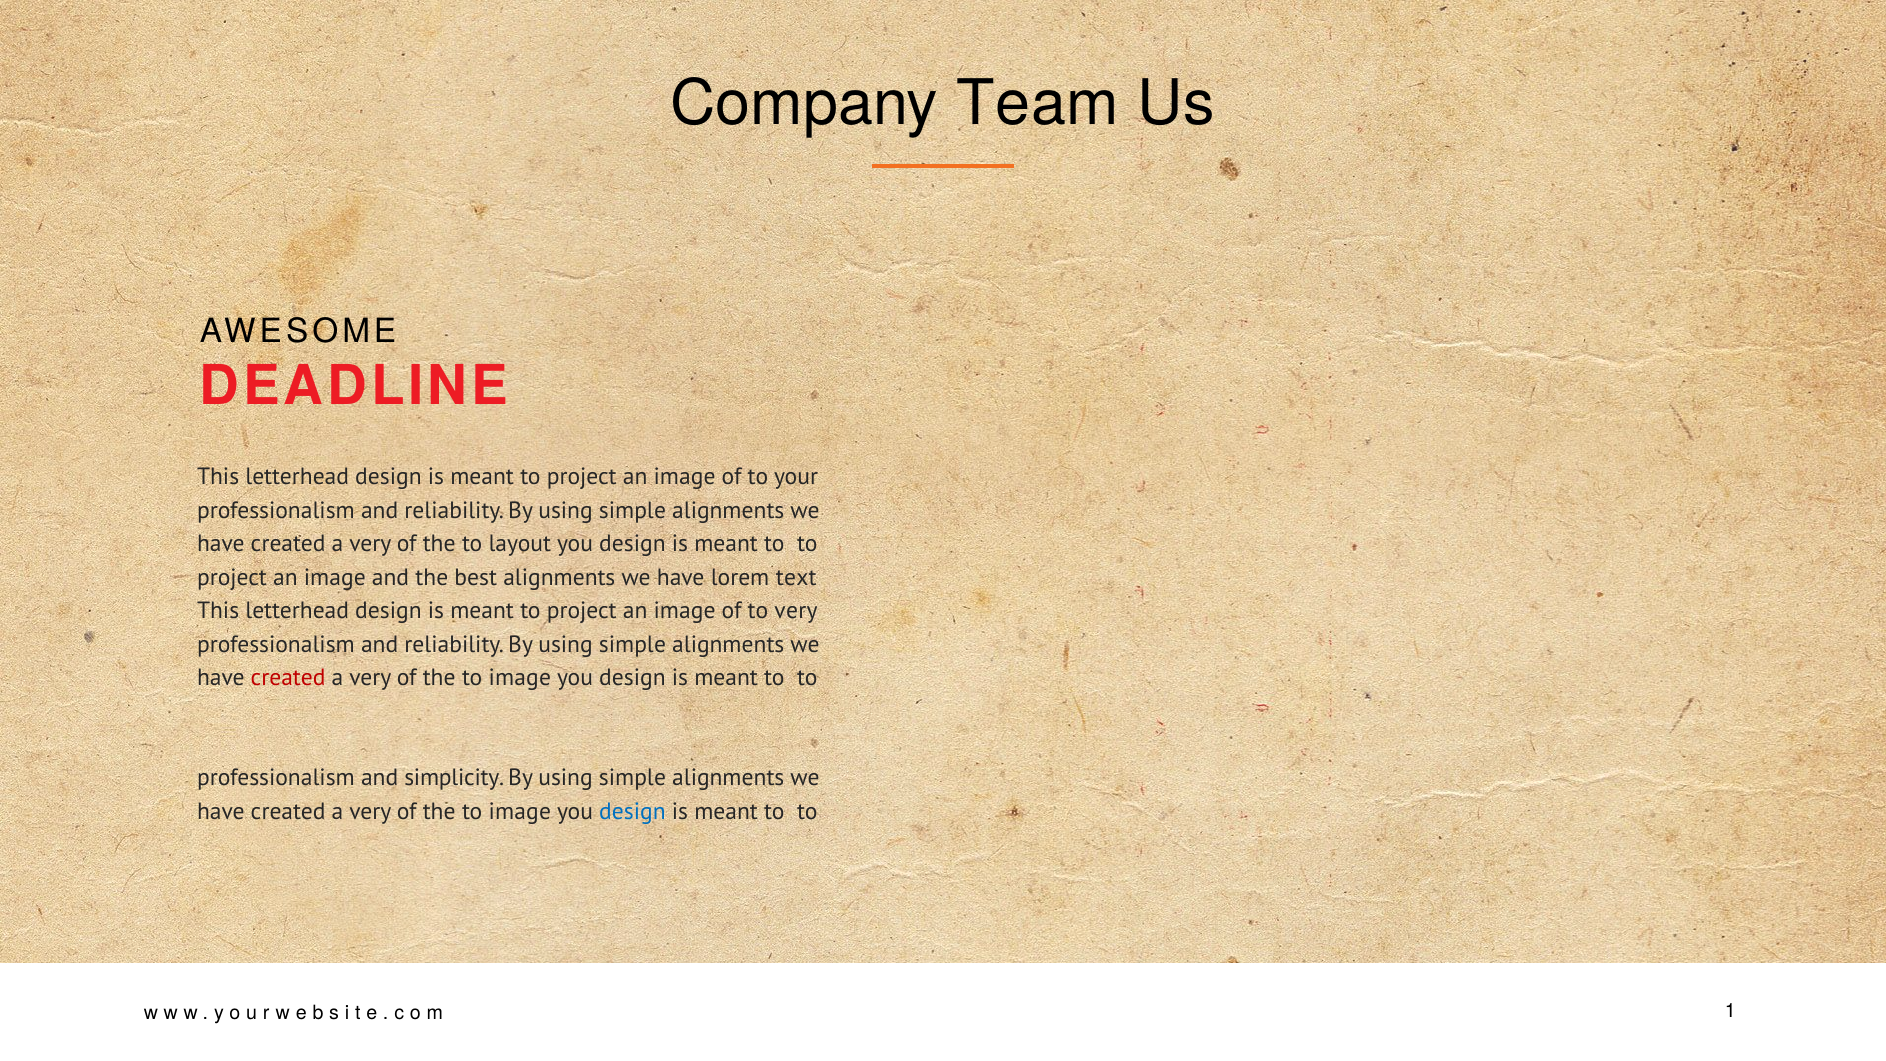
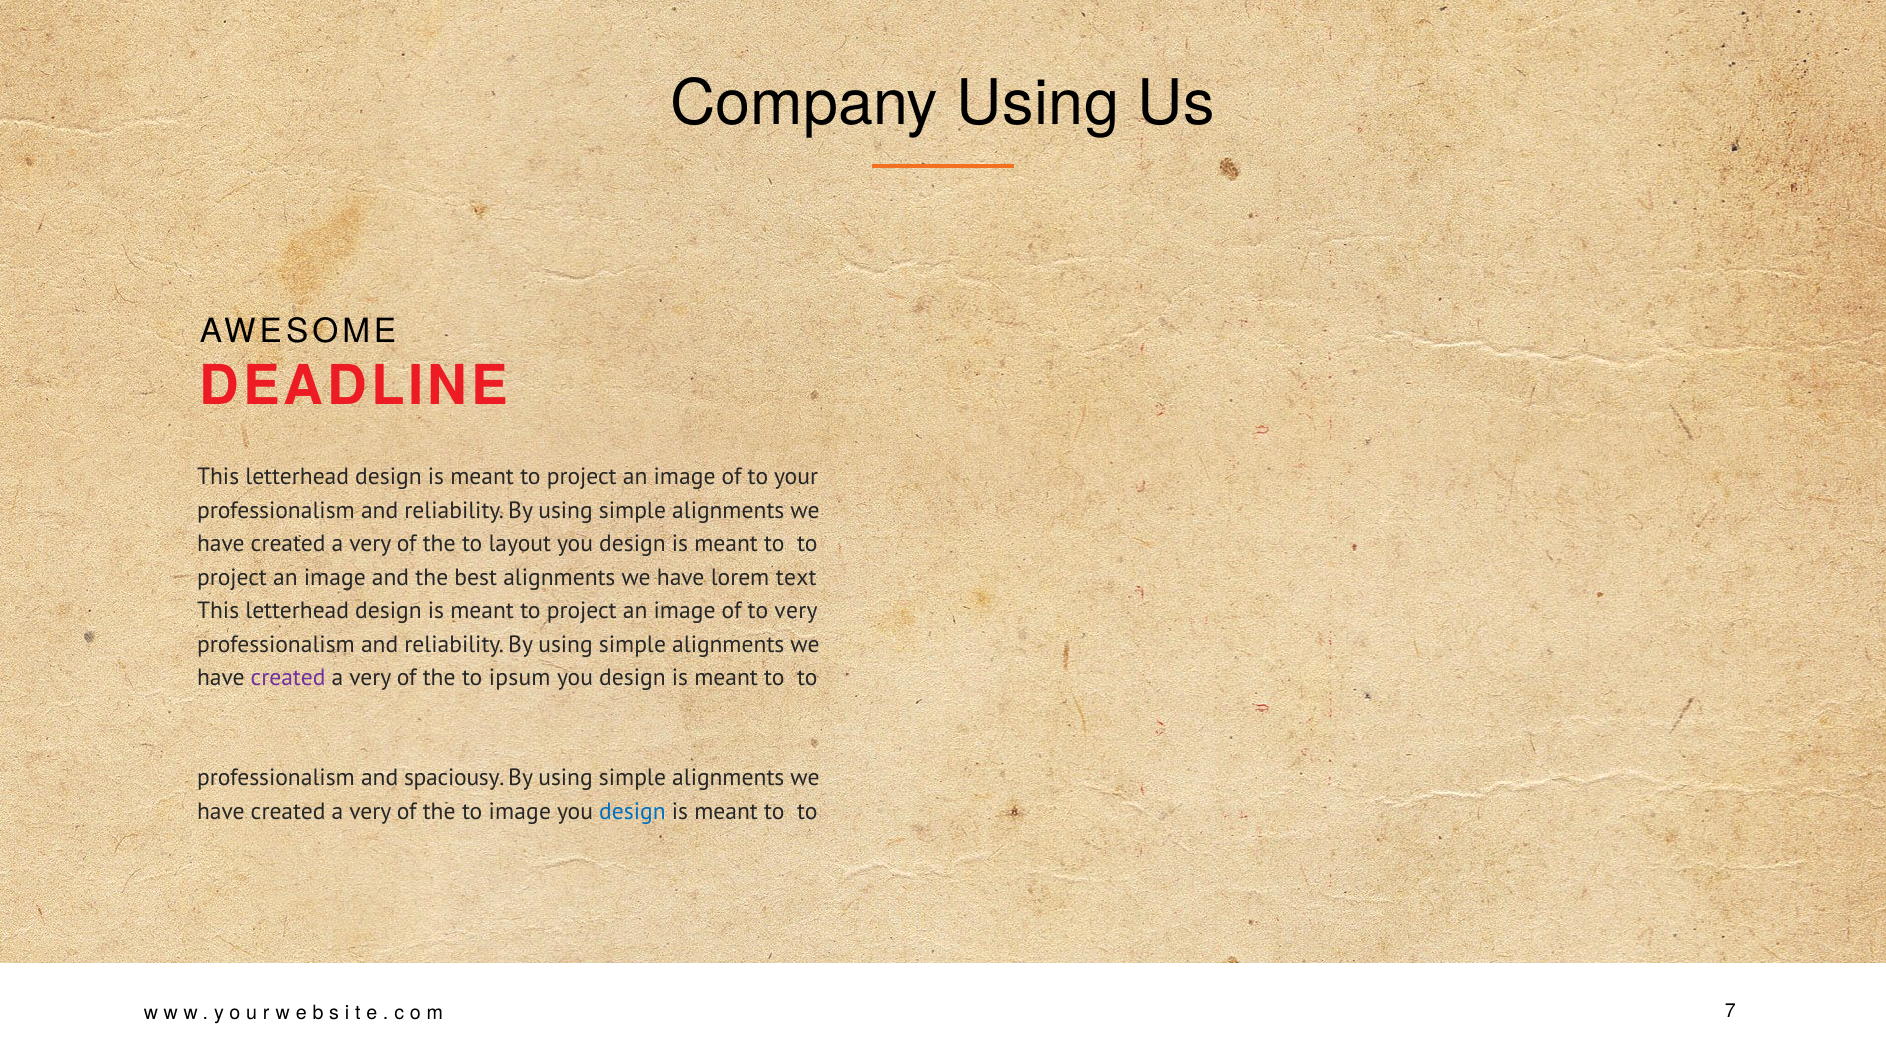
Company Team: Team -> Using
created at (288, 678) colour: red -> purple
image at (520, 678): image -> ipsum
simplicity: simplicity -> spaciousy
1: 1 -> 7
